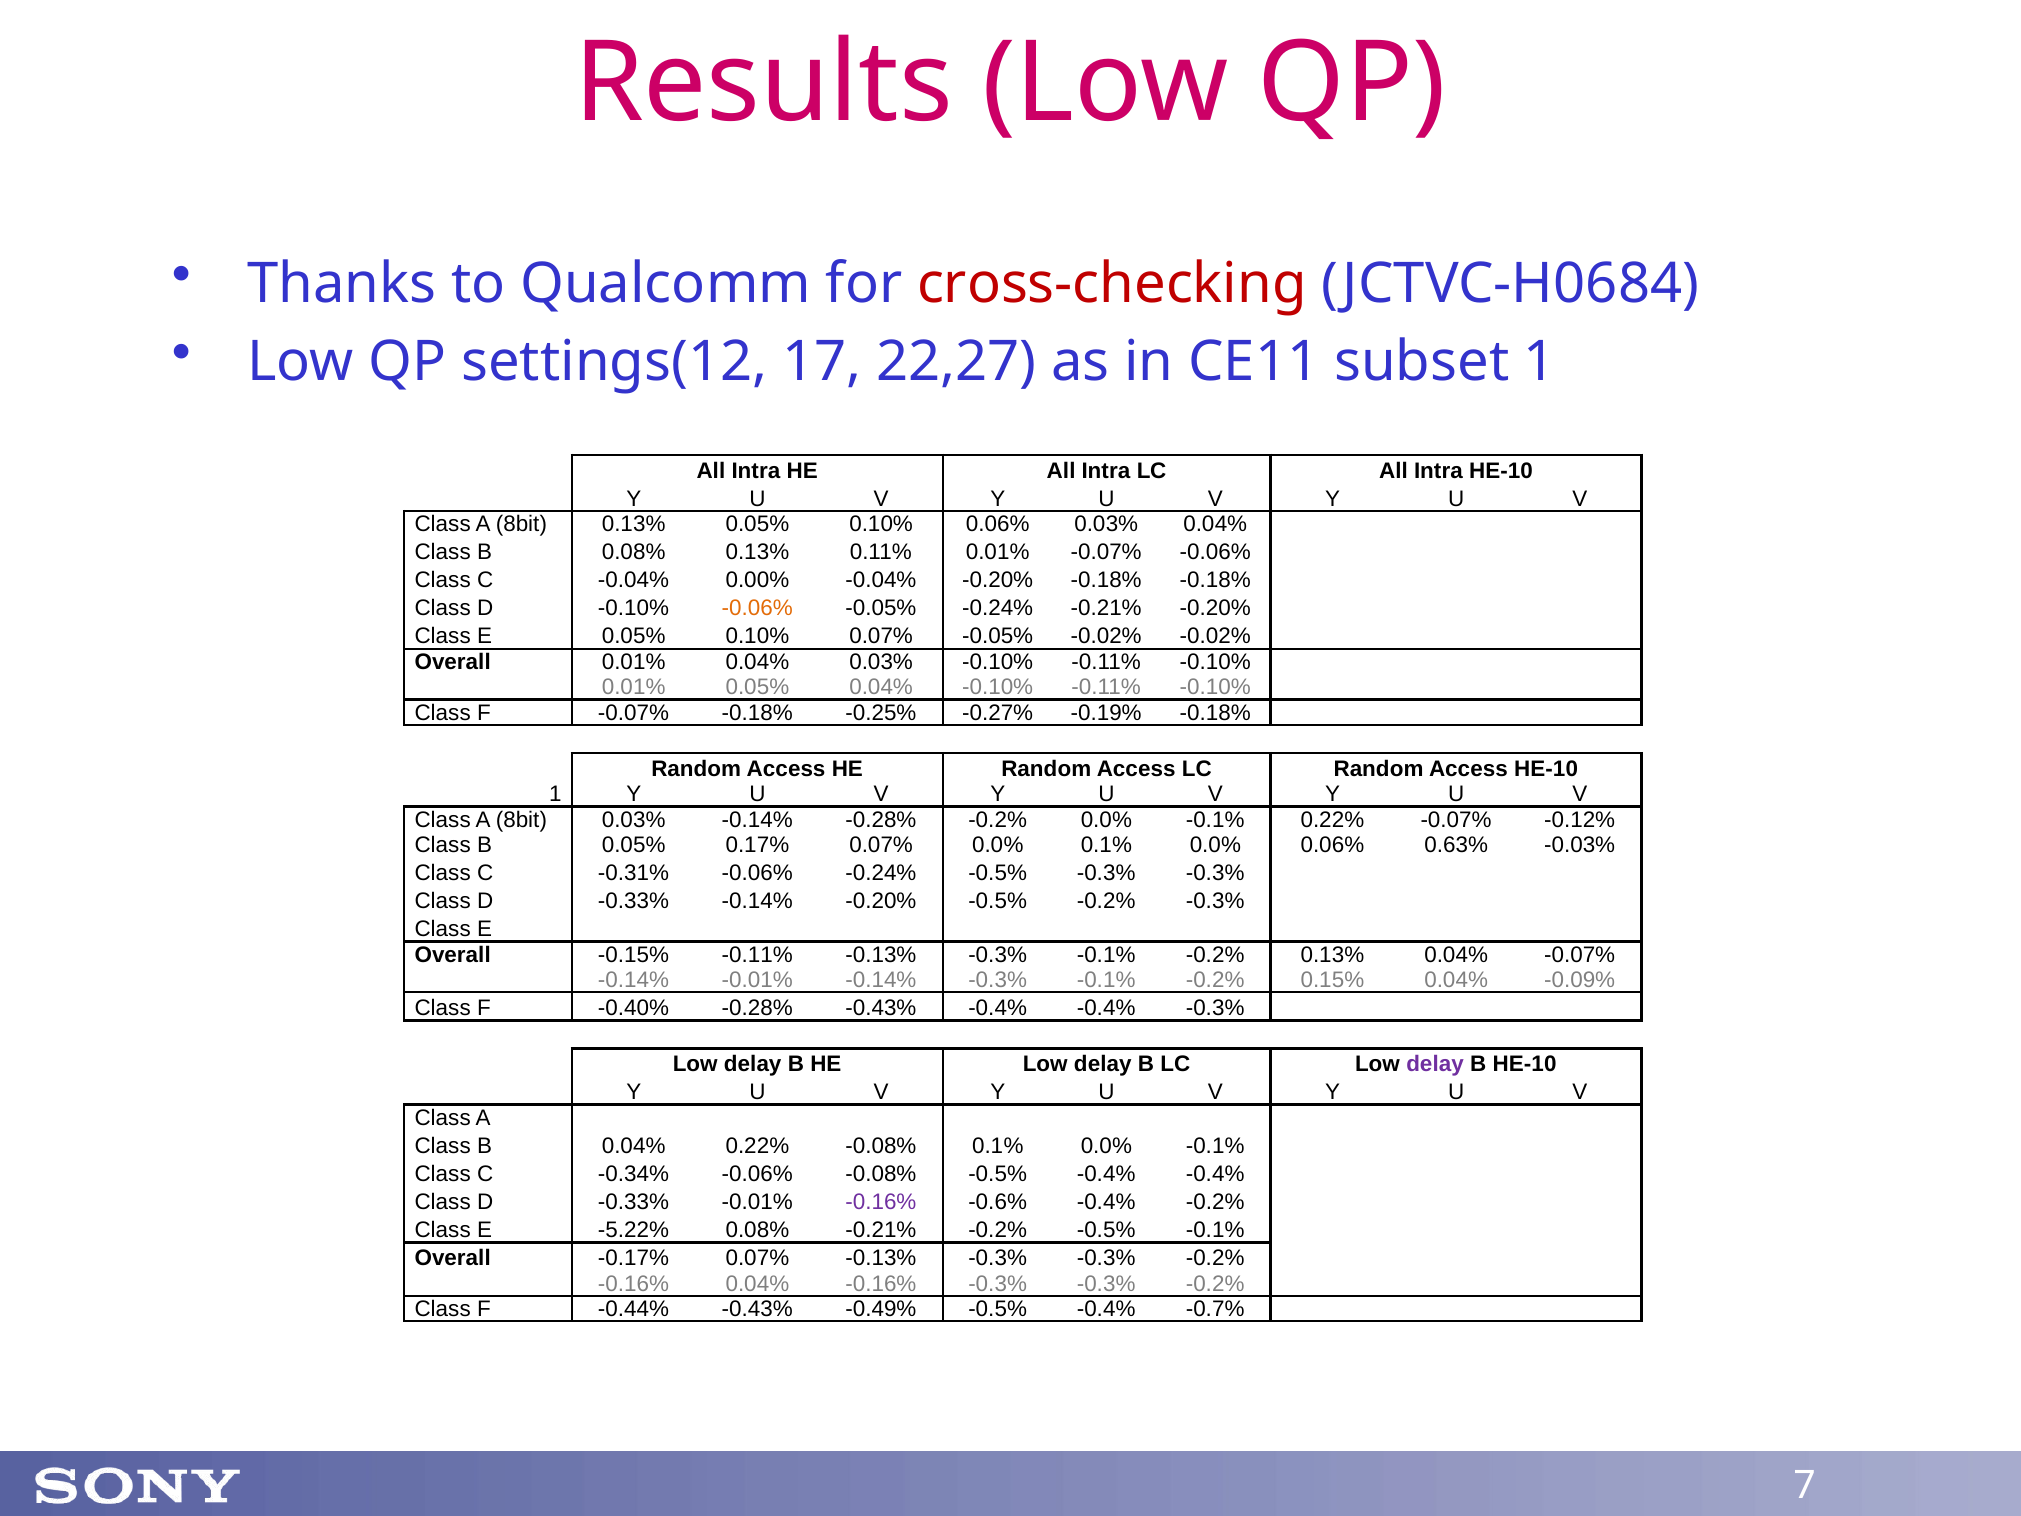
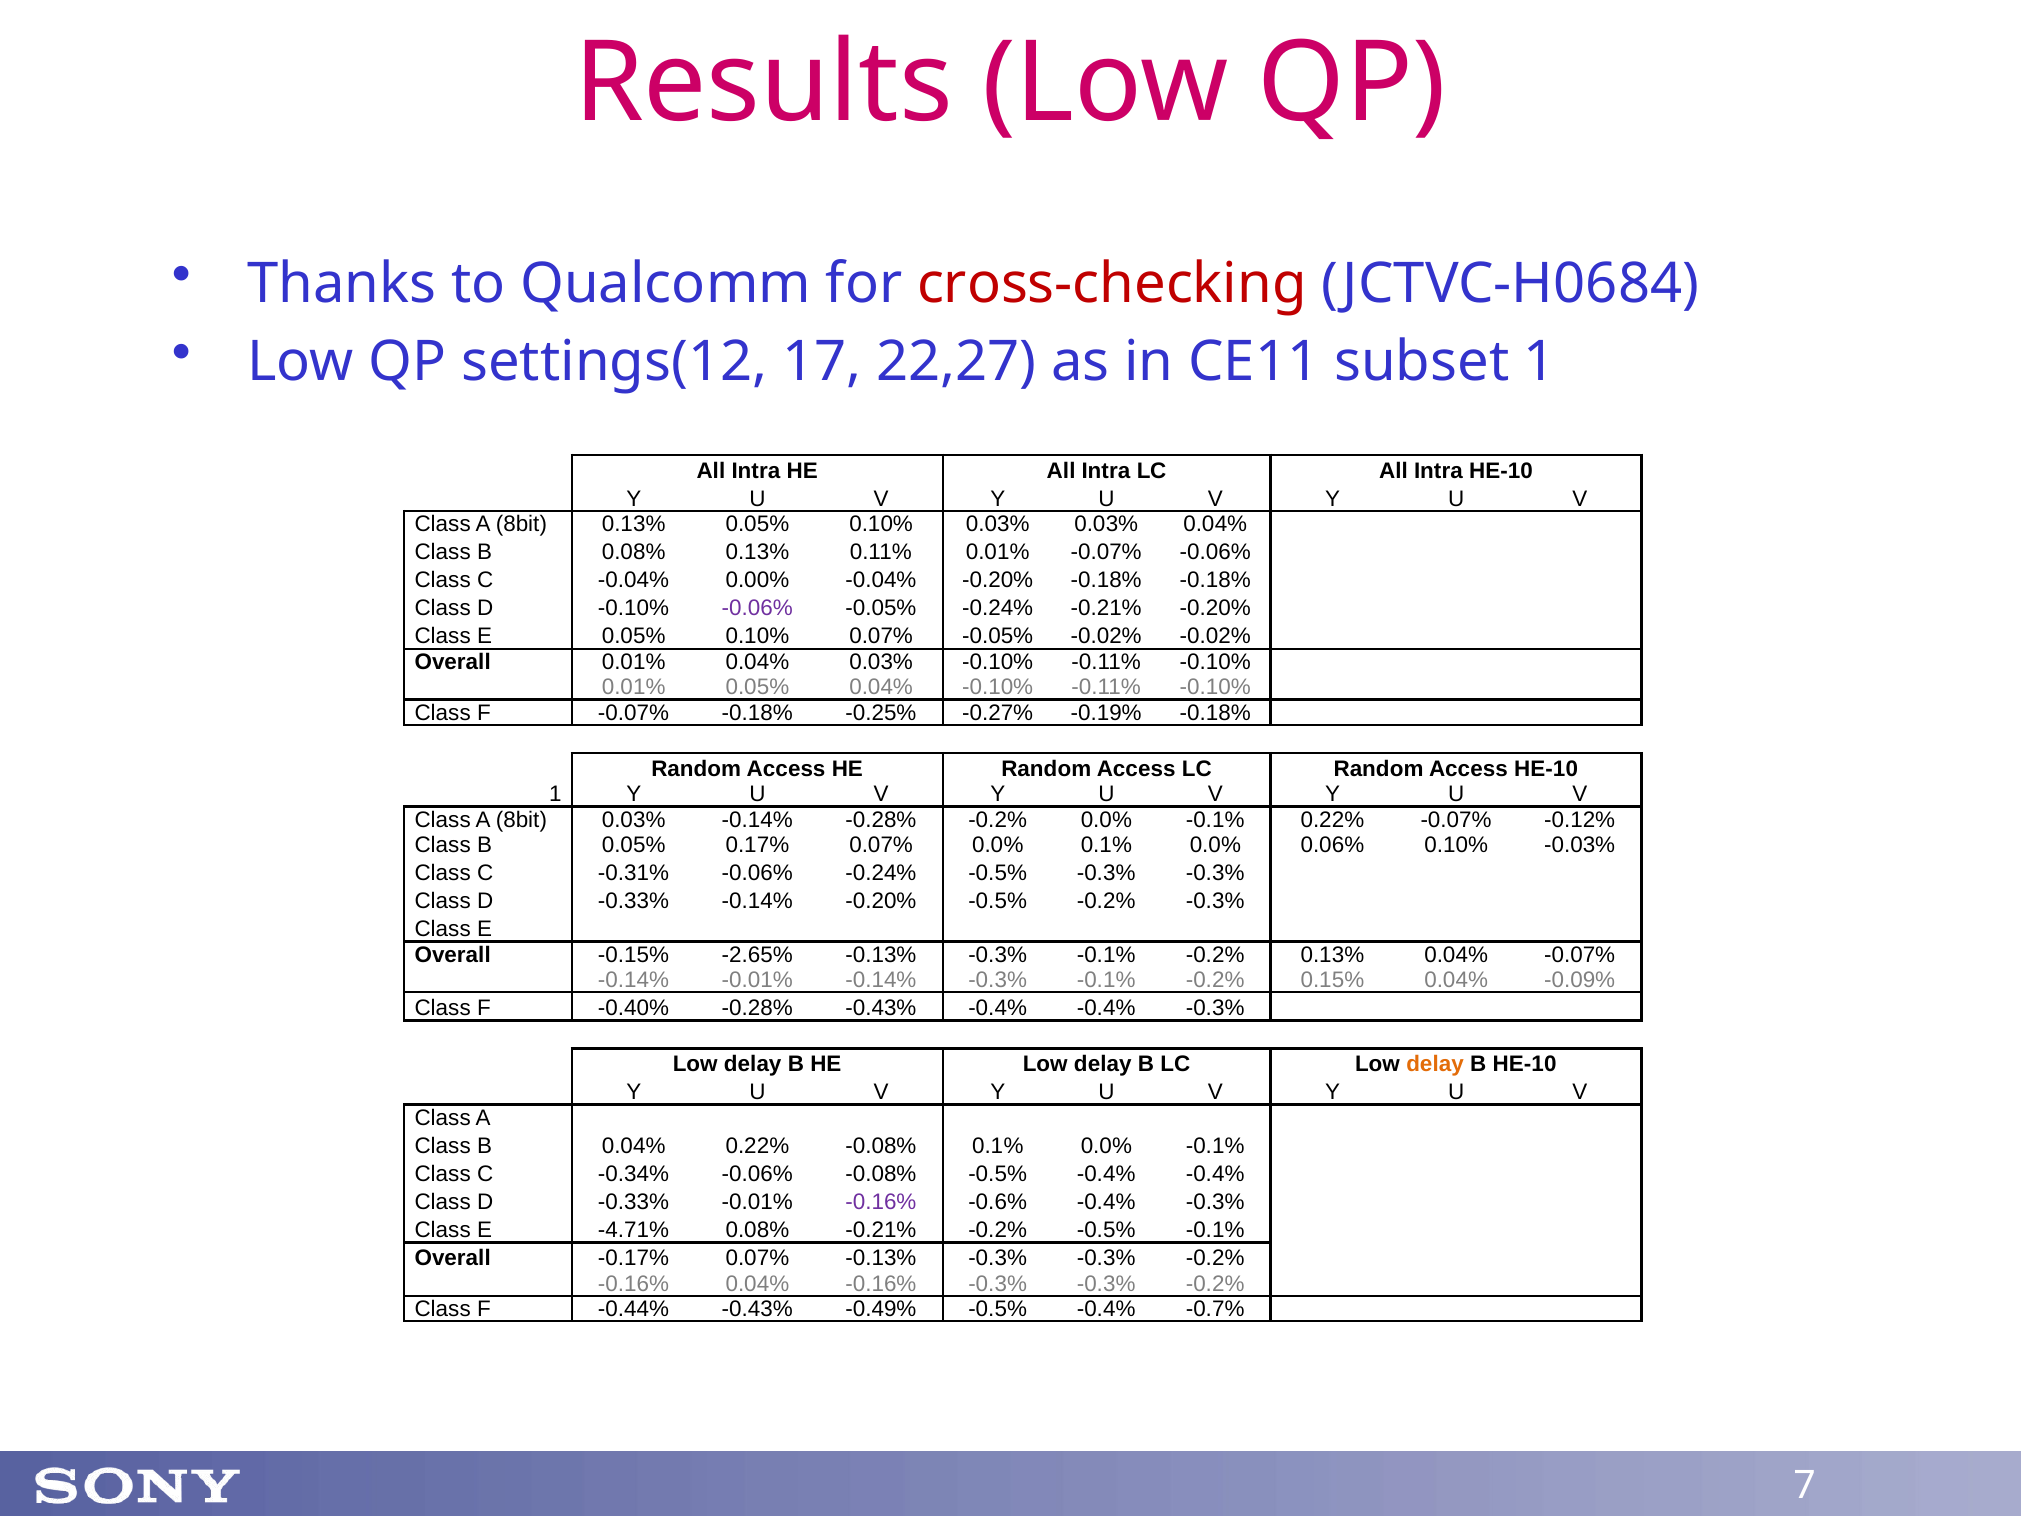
0.10% 0.06%: 0.06% -> 0.03%
-0.06% at (757, 608) colour: orange -> purple
0.06% 0.63%: 0.63% -> 0.10%
-0.15% -0.11%: -0.11% -> -2.65%
delay at (1435, 1064) colour: purple -> orange
-0.6% -0.4% -0.2%: -0.2% -> -0.3%
-5.22%: -5.22% -> -4.71%
